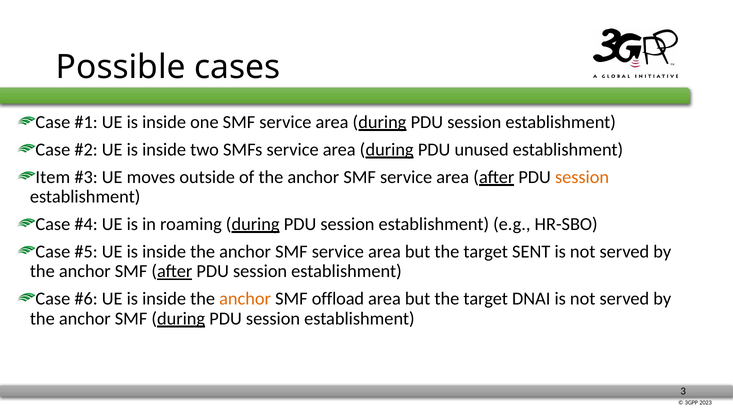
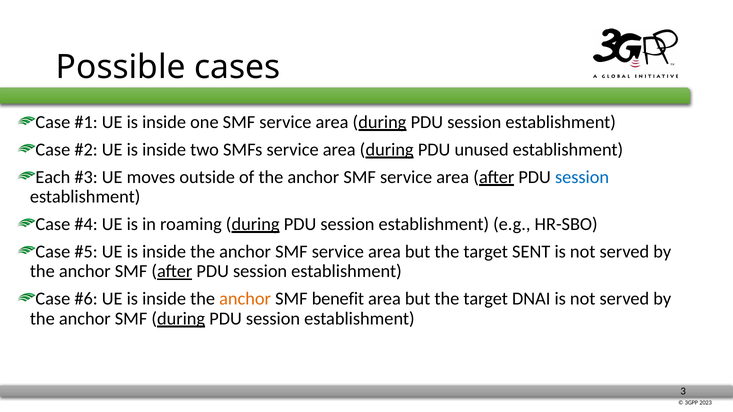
Item: Item -> Each
session at (582, 177) colour: orange -> blue
offload: offload -> benefit
